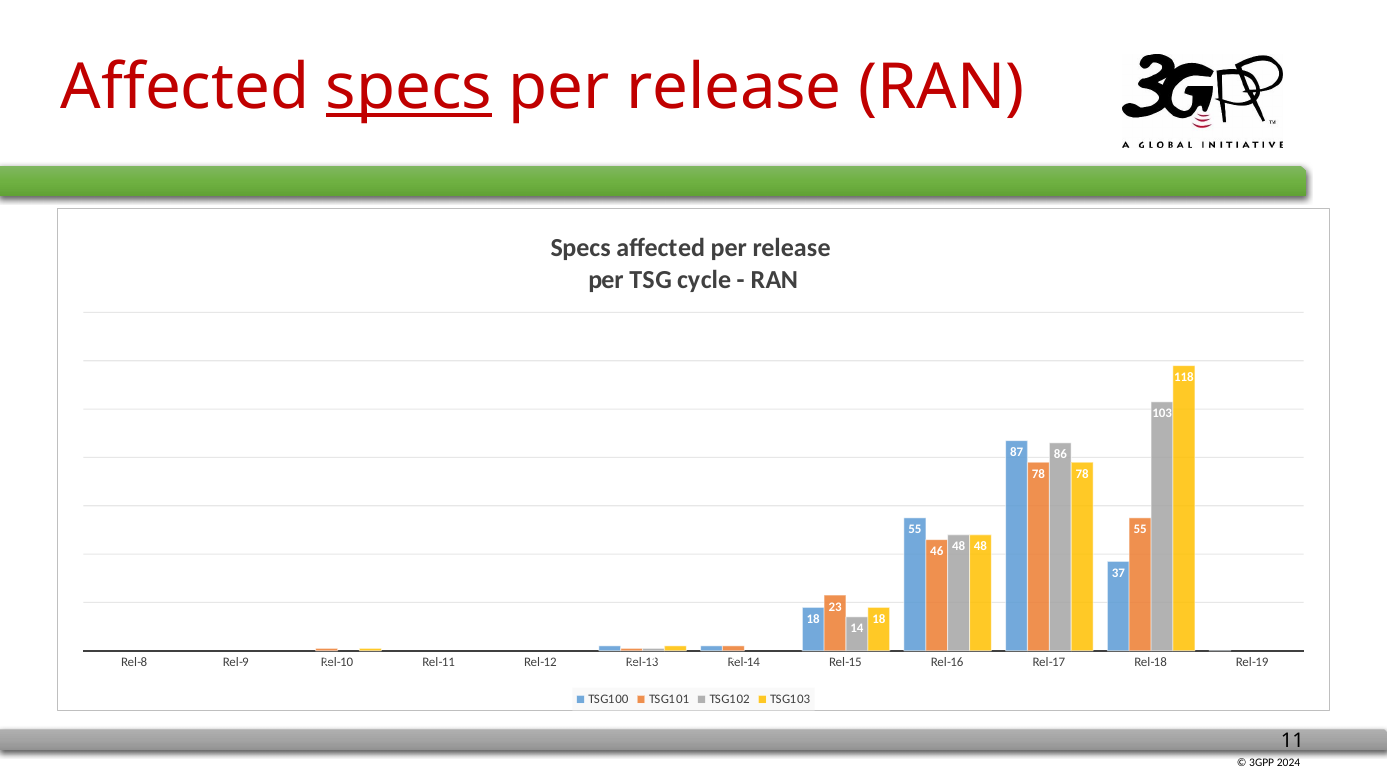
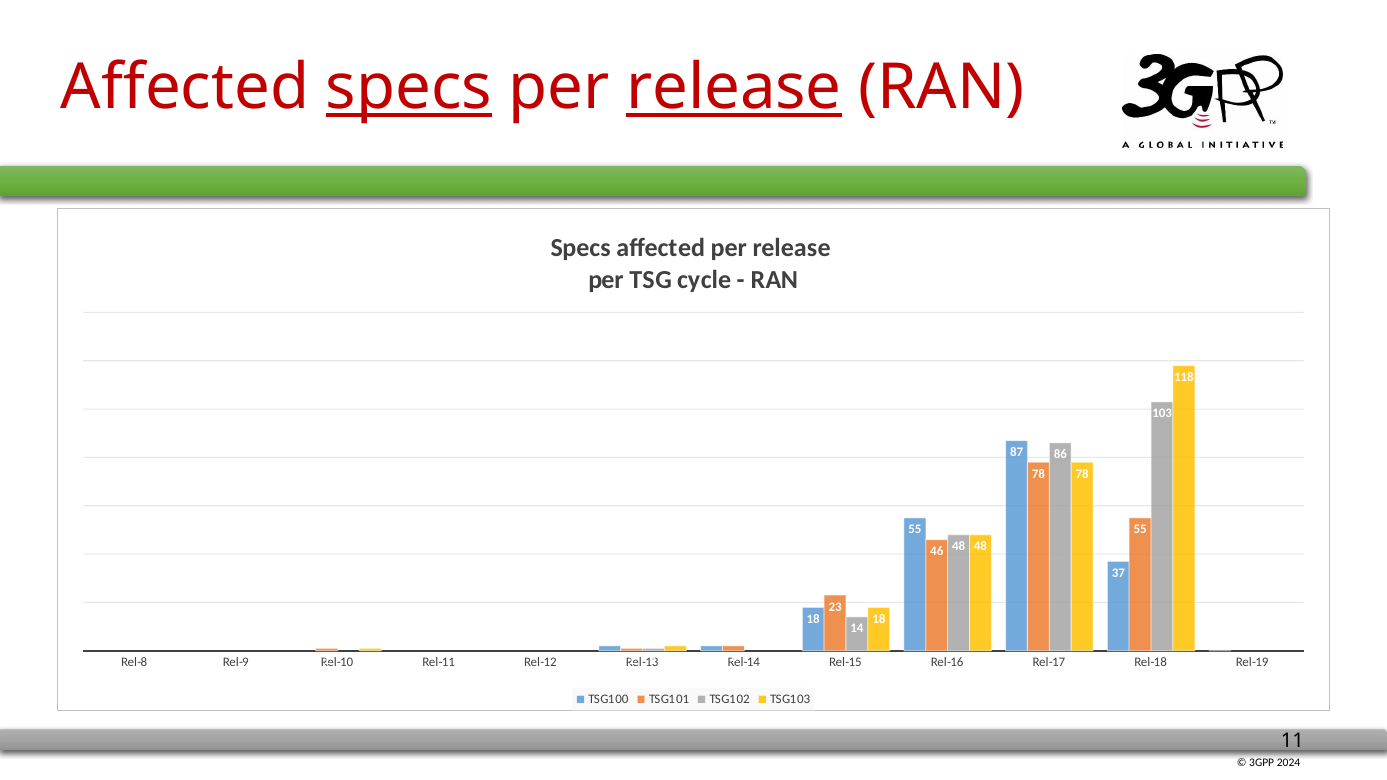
release at (734, 88) underline: none -> present
